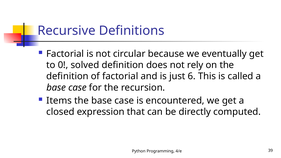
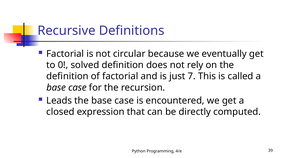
6: 6 -> 7
Items: Items -> Leads
